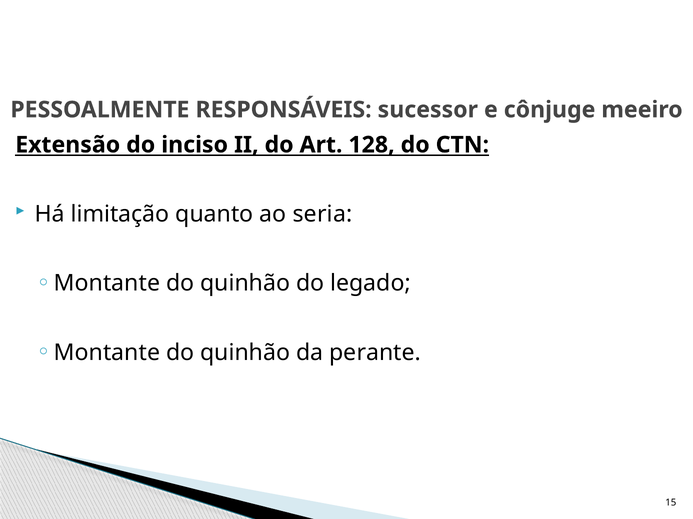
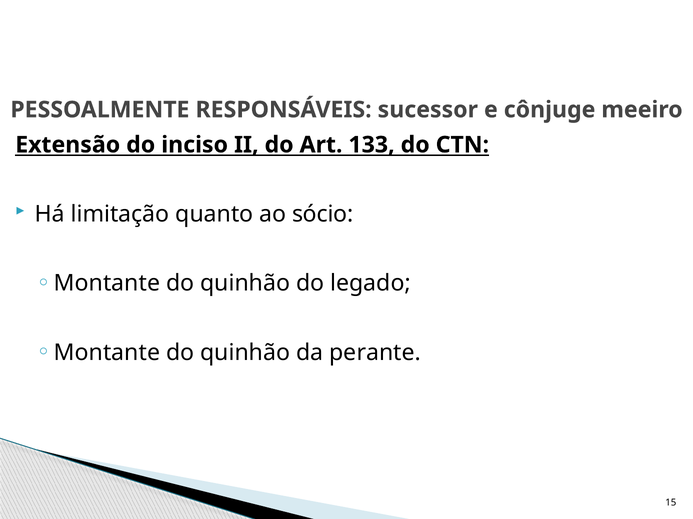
128: 128 -> 133
seria: seria -> sócio
